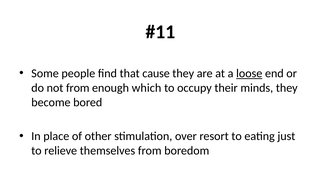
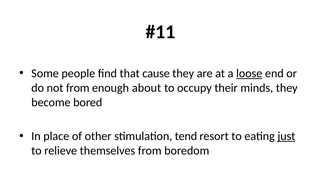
which: which -> about
over: over -> tend
just underline: none -> present
